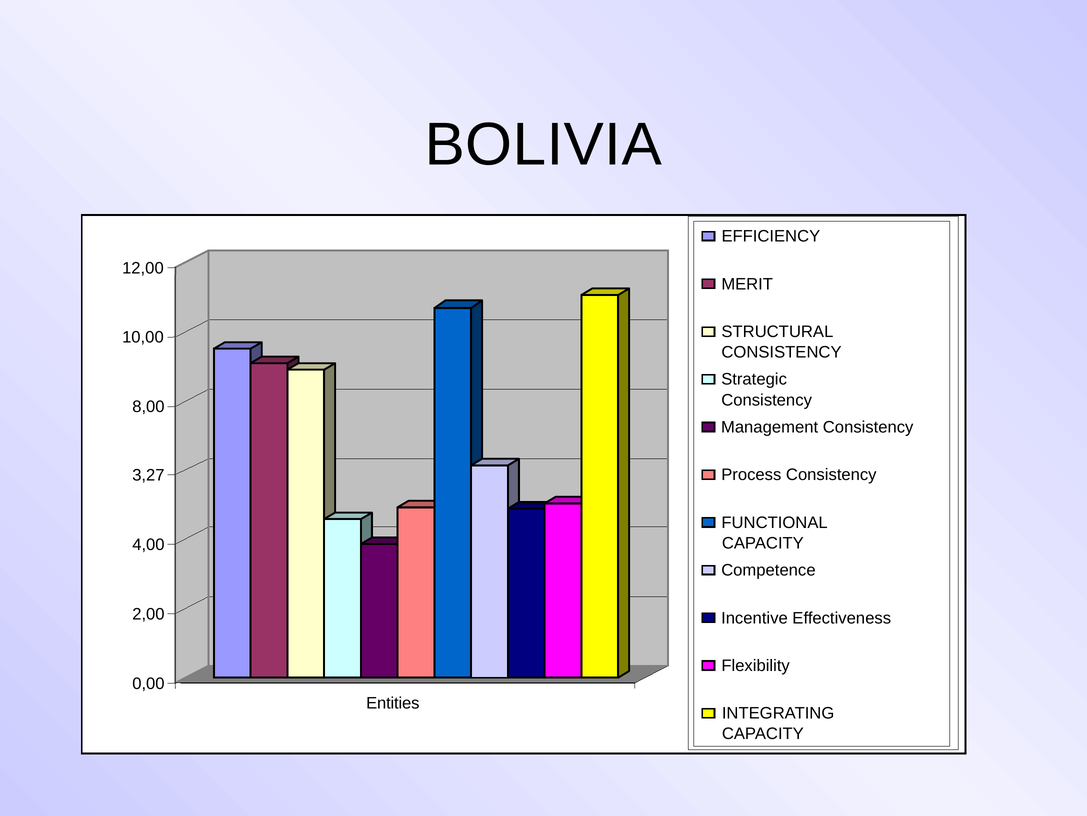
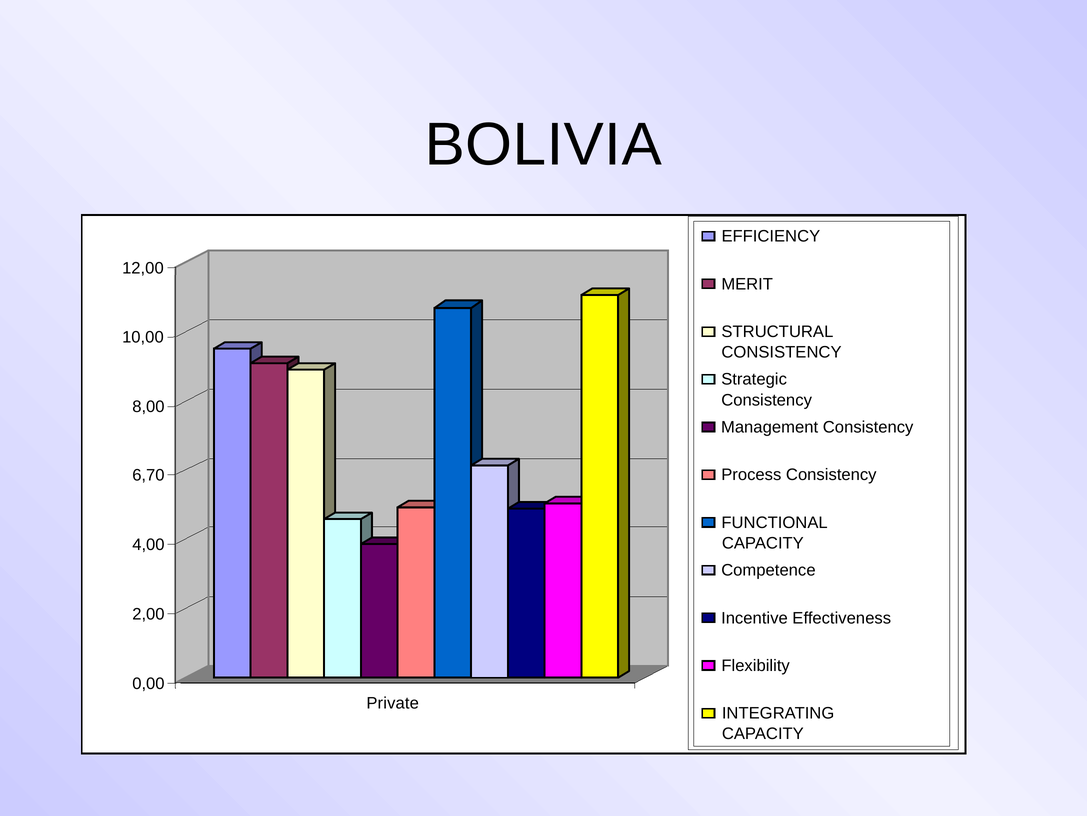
3,27: 3,27 -> 6,70
Entities: Entities -> Private
